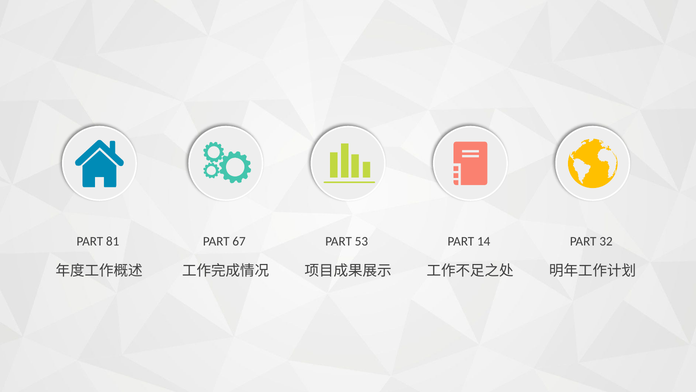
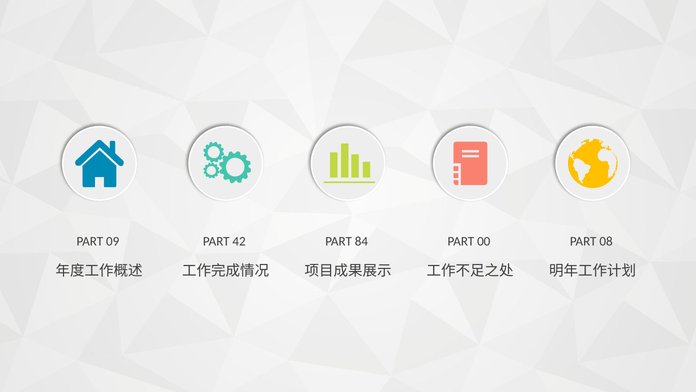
81: 81 -> 09
67: 67 -> 42
53: 53 -> 84
14: 14 -> 00
32: 32 -> 08
